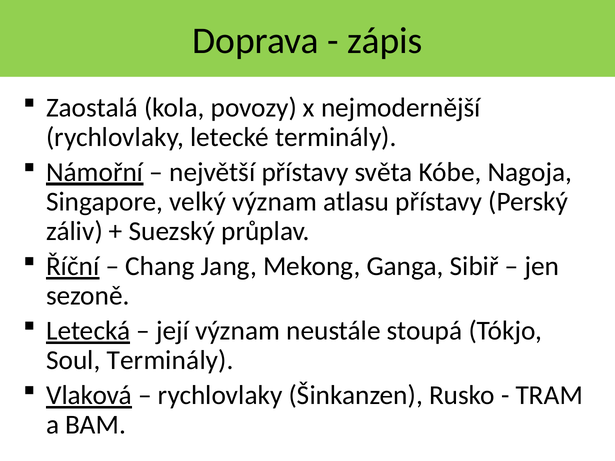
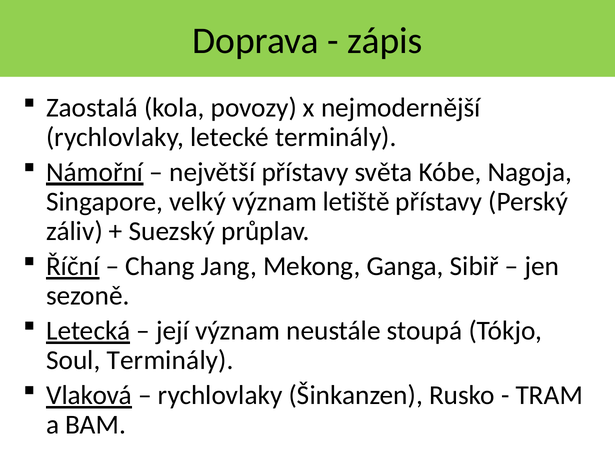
atlasu: atlasu -> letiště
